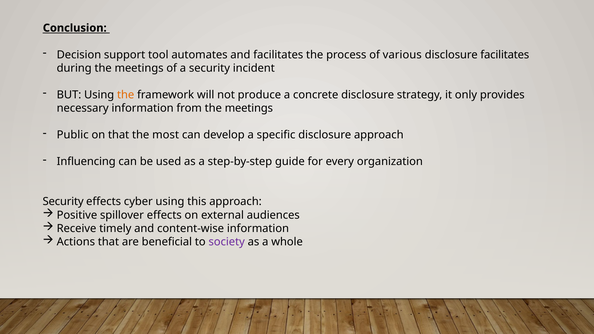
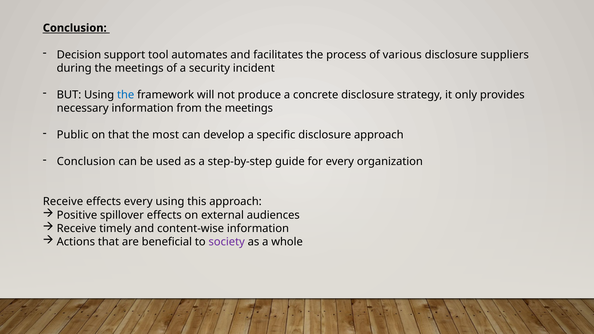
disclosure facilitates: facilitates -> suppliers
the at (126, 95) colour: orange -> blue
Influencing at (86, 162): Influencing -> Conclusion
Security at (63, 202): Security -> Receive
effects cyber: cyber -> every
